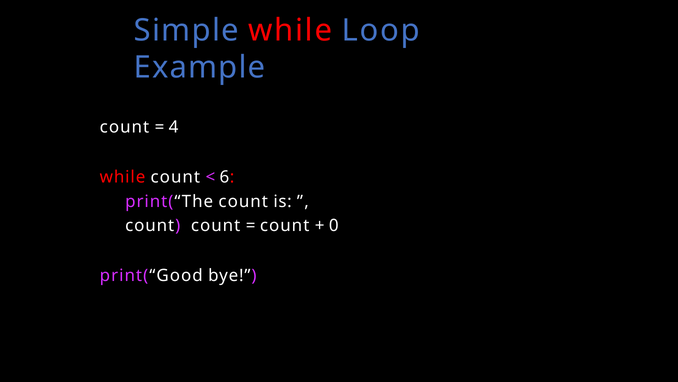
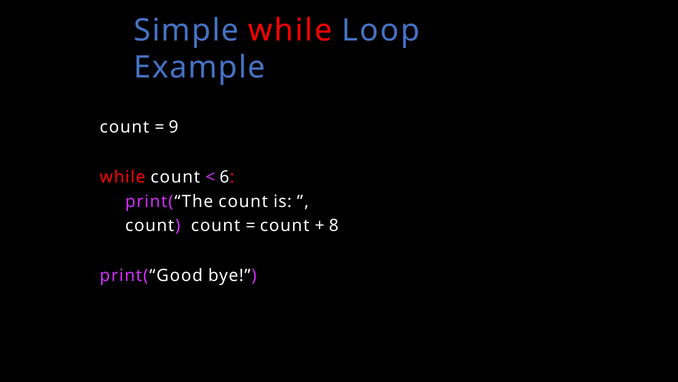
4 at (174, 127): 4 -> 9
0 at (334, 225): 0 -> 8
